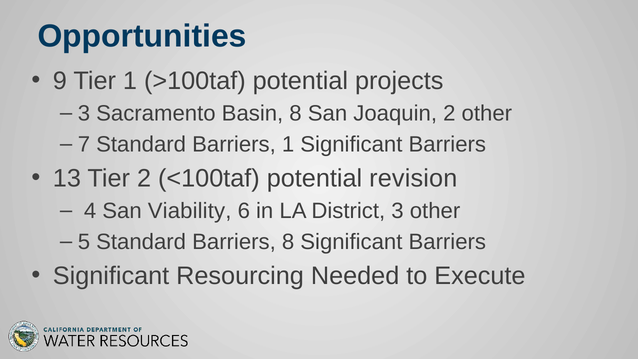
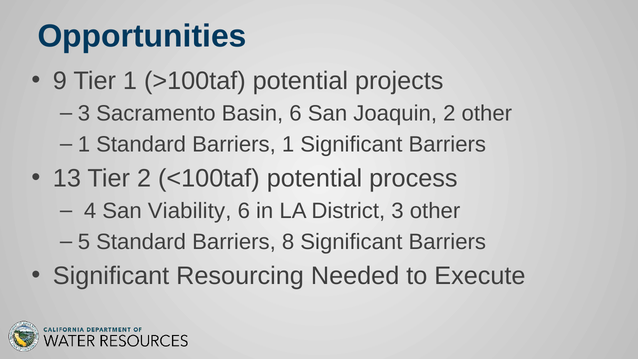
Basin 8: 8 -> 6
7 at (84, 144): 7 -> 1
revision: revision -> process
